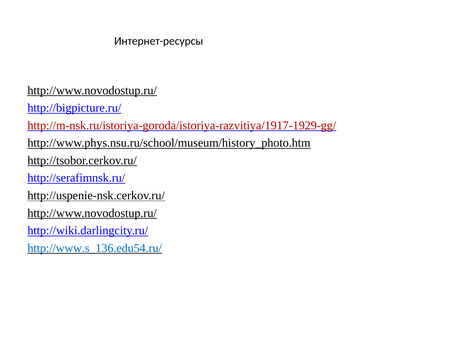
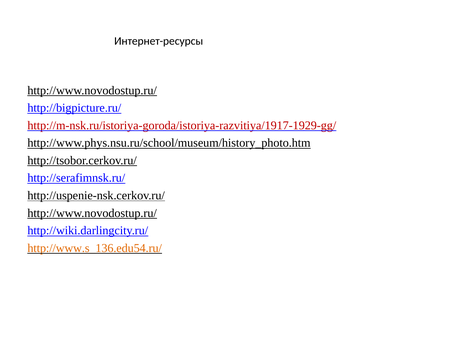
http://www.s_136.edu54.ru/ colour: blue -> orange
